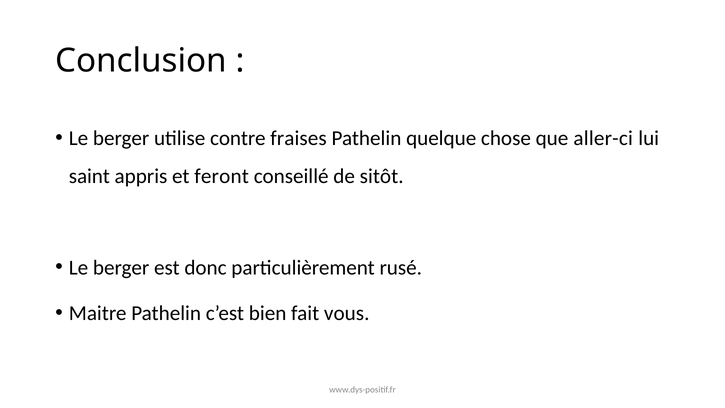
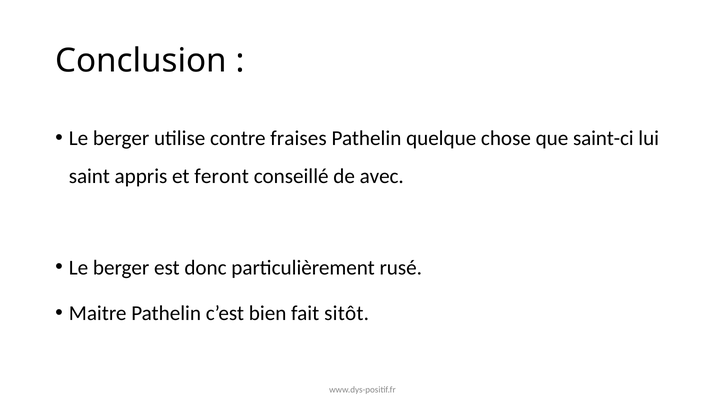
aller-ci: aller-ci -> saint-ci
sitôt: sitôt -> avec
vous: vous -> sitôt
